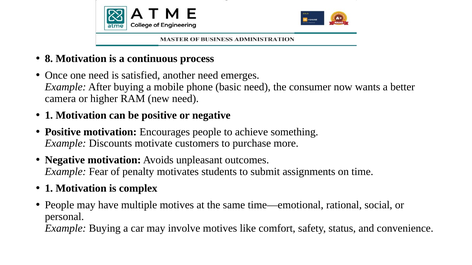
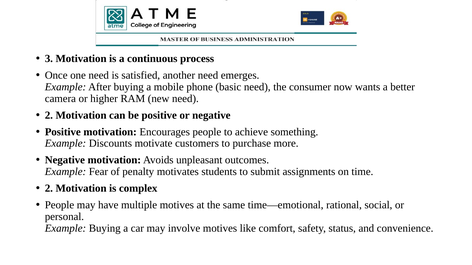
8: 8 -> 3
1 at (49, 115): 1 -> 2
1 at (49, 189): 1 -> 2
